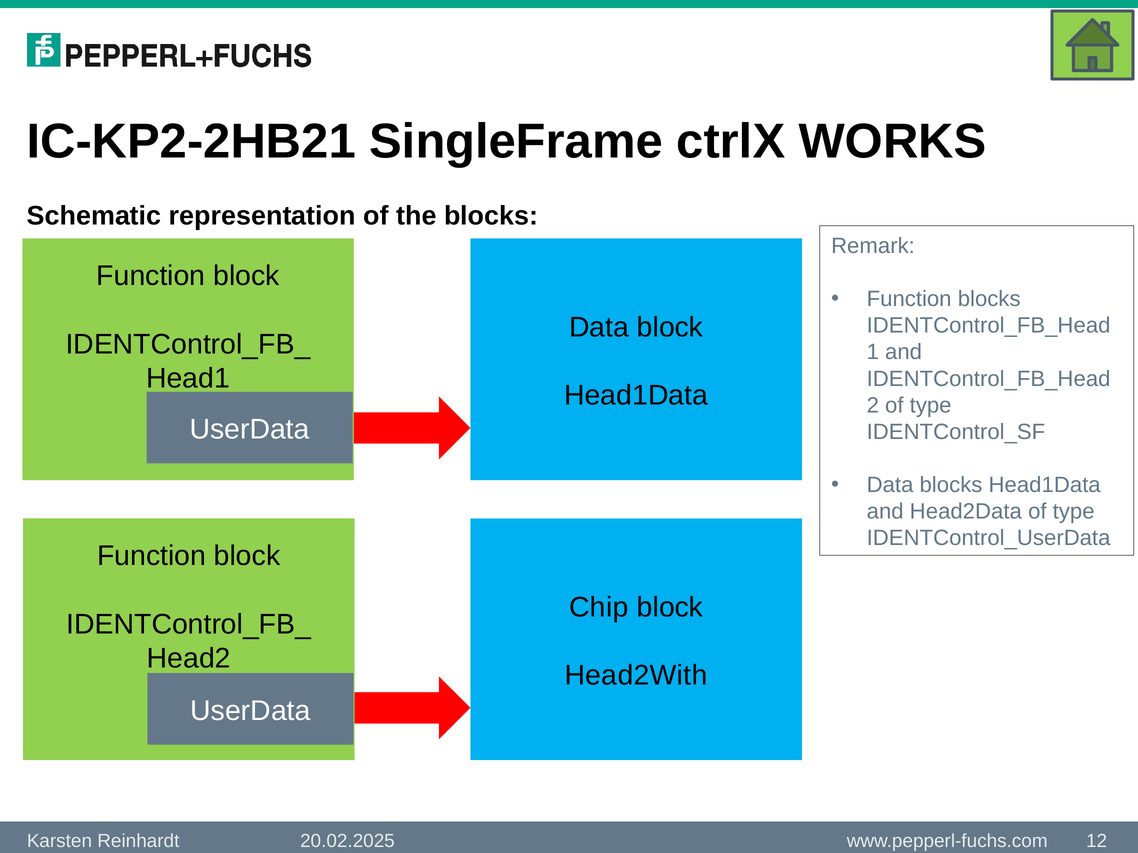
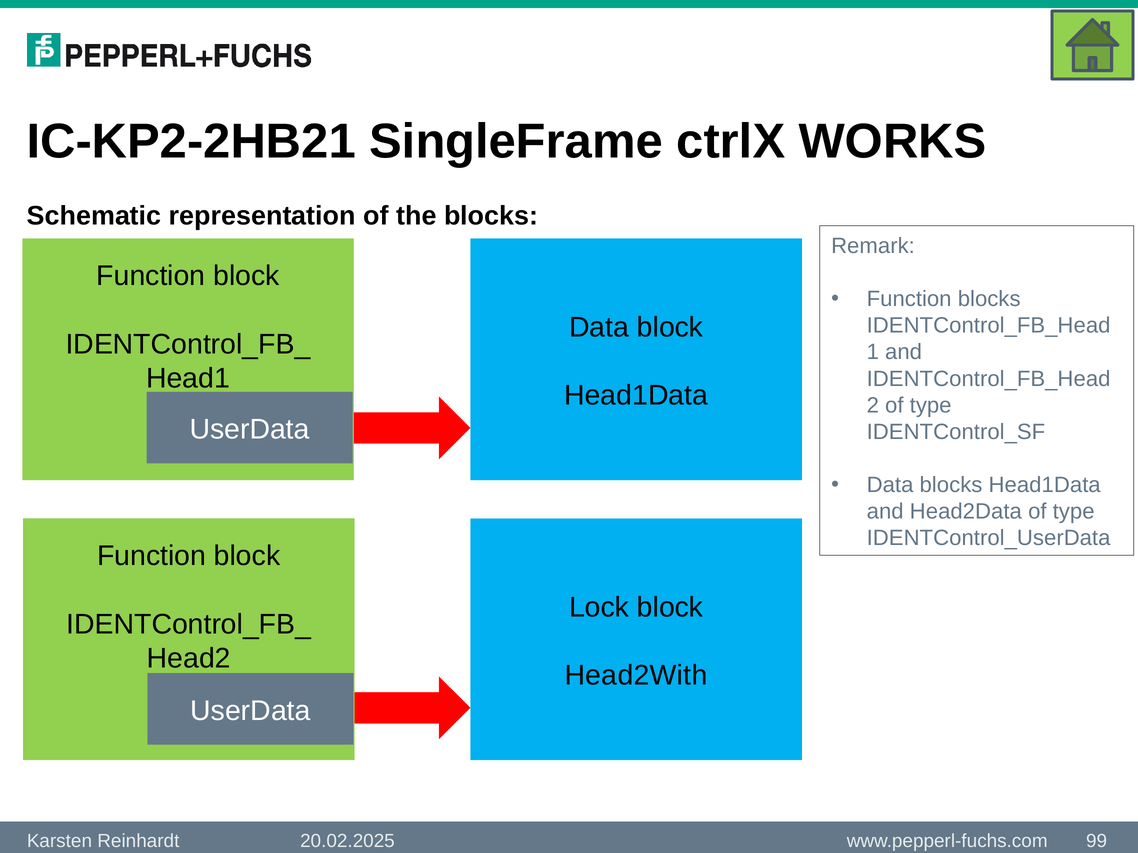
Chip: Chip -> Lock
12: 12 -> 99
